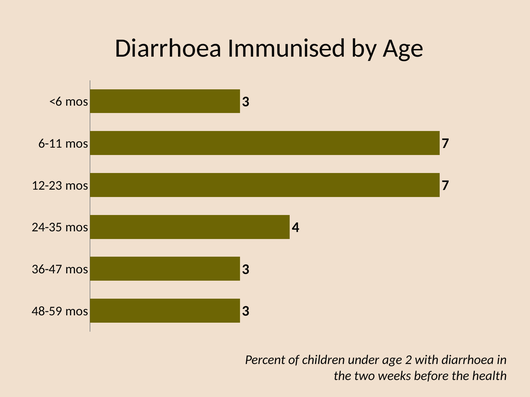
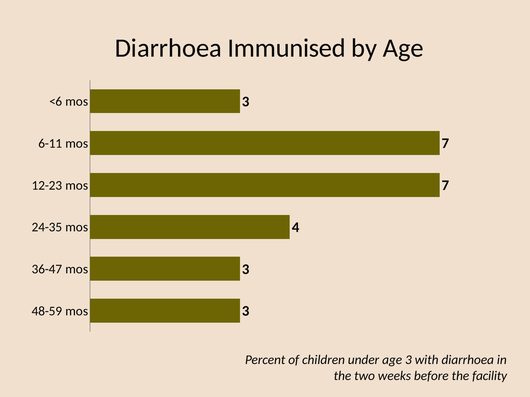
age 2: 2 -> 3
health: health -> facility
